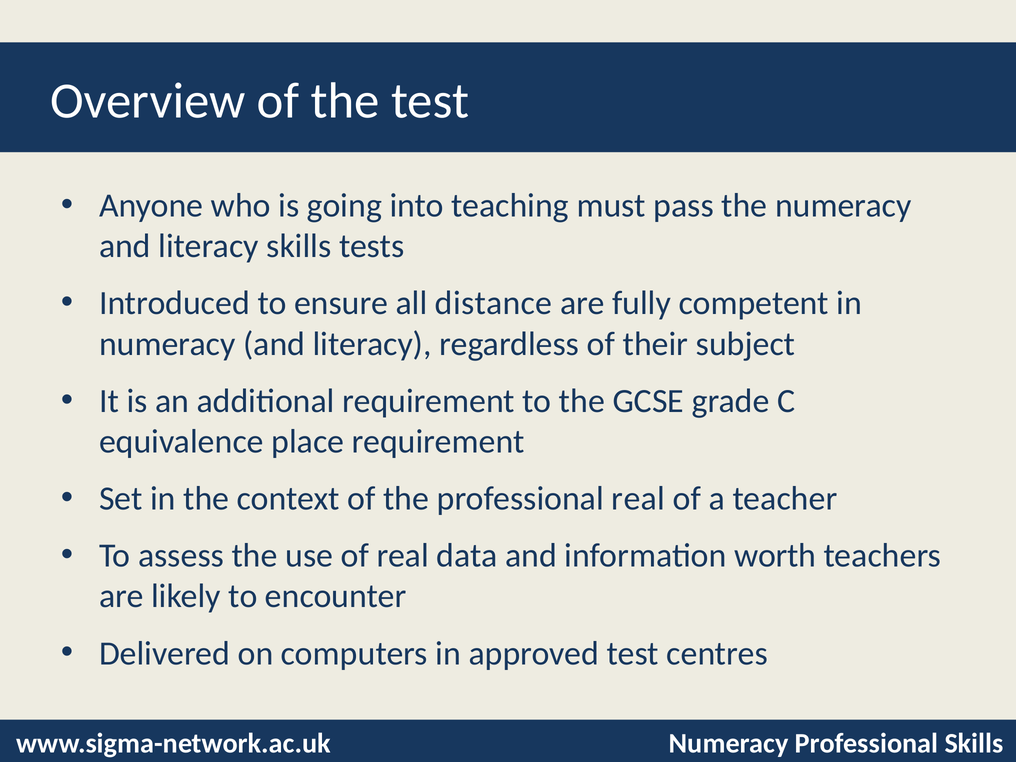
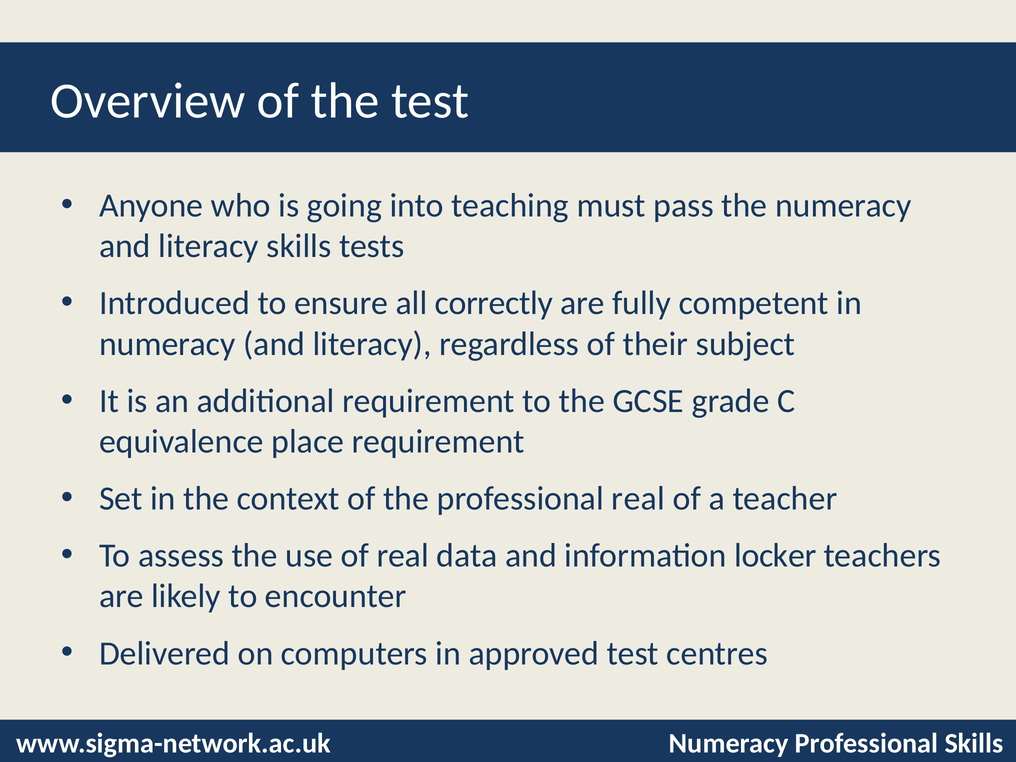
distance: distance -> correctly
worth: worth -> locker
